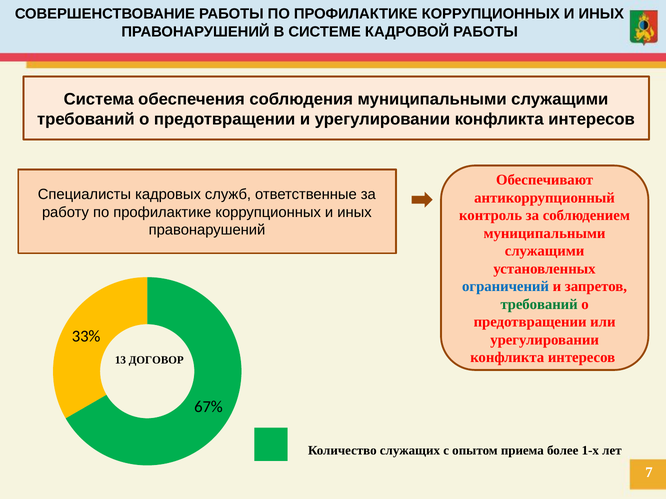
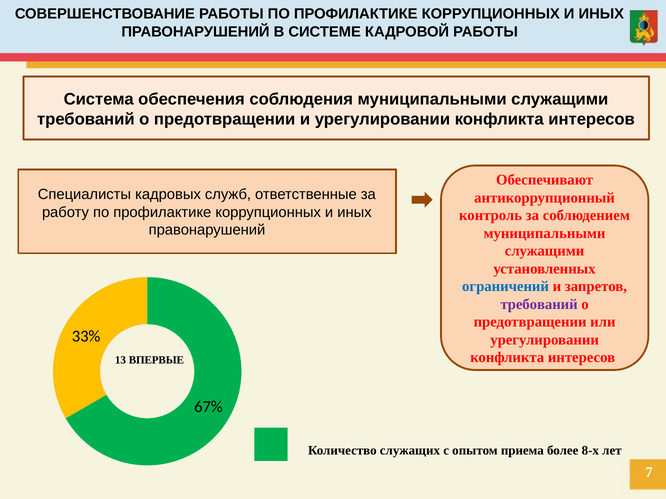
требований at (539, 305) colour: green -> purple
ДОГОВОР: ДОГОВОР -> ВПЕРВЫЕ
1-х: 1-х -> 8-х
